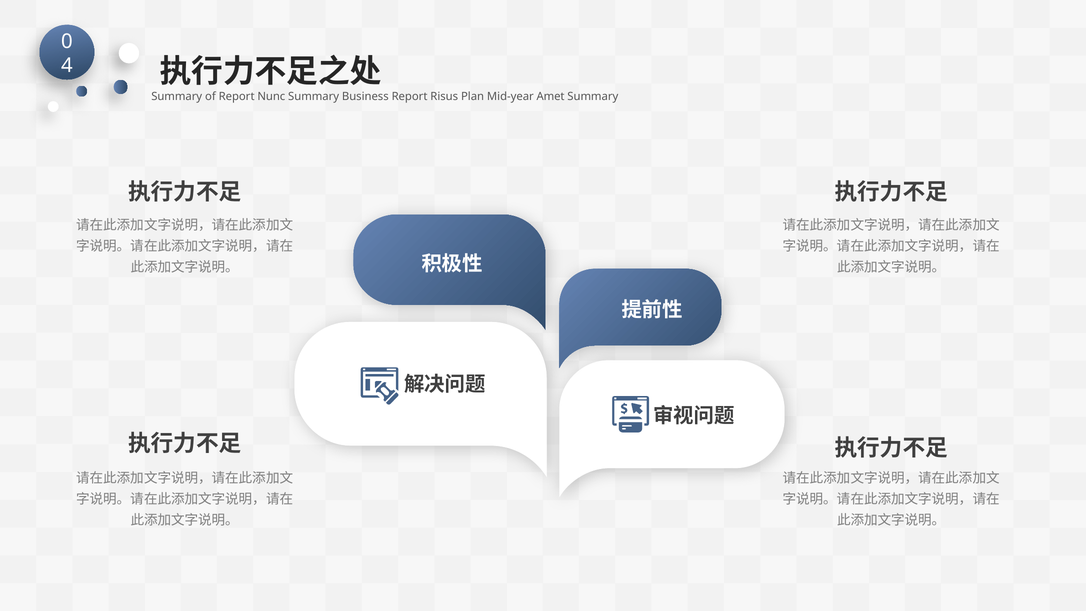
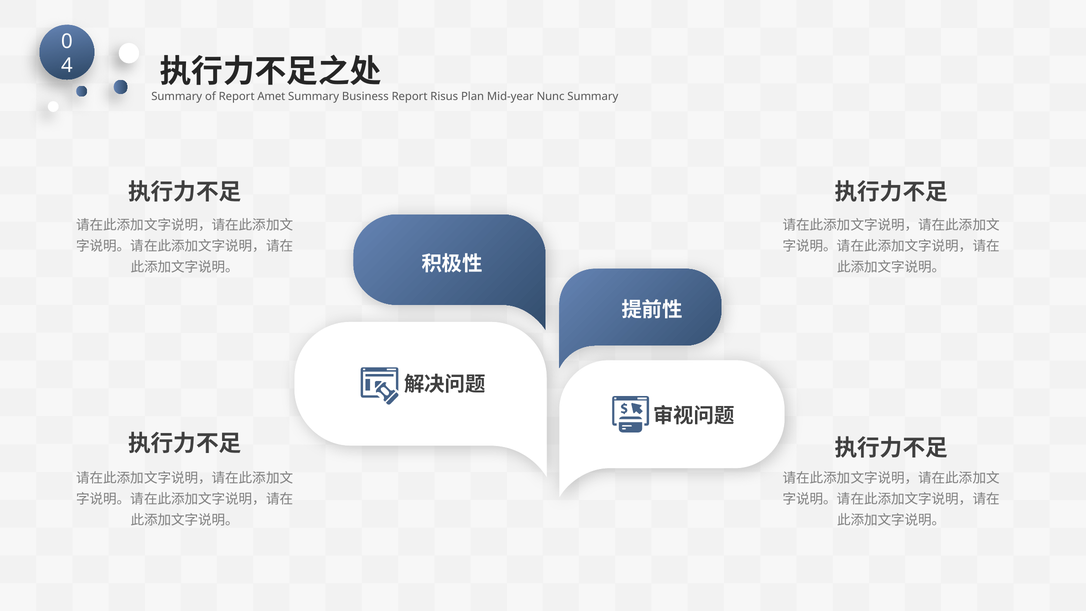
Nunc: Nunc -> Amet
Amet: Amet -> Nunc
